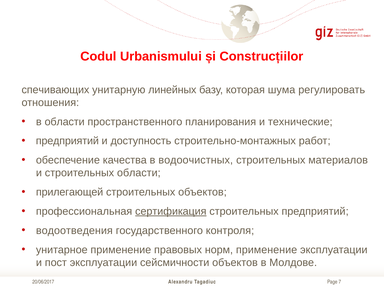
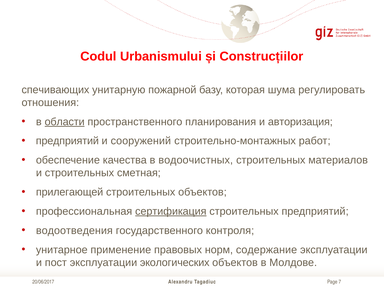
линейных: линейных -> пожарной
области at (65, 122) underline: none -> present
технические: технические -> авторизация
доступность: доступность -> сооружений
строительных области: области -> сметная
норм применение: применение -> содержание
сейсмичности: сейсмичности -> экологических
